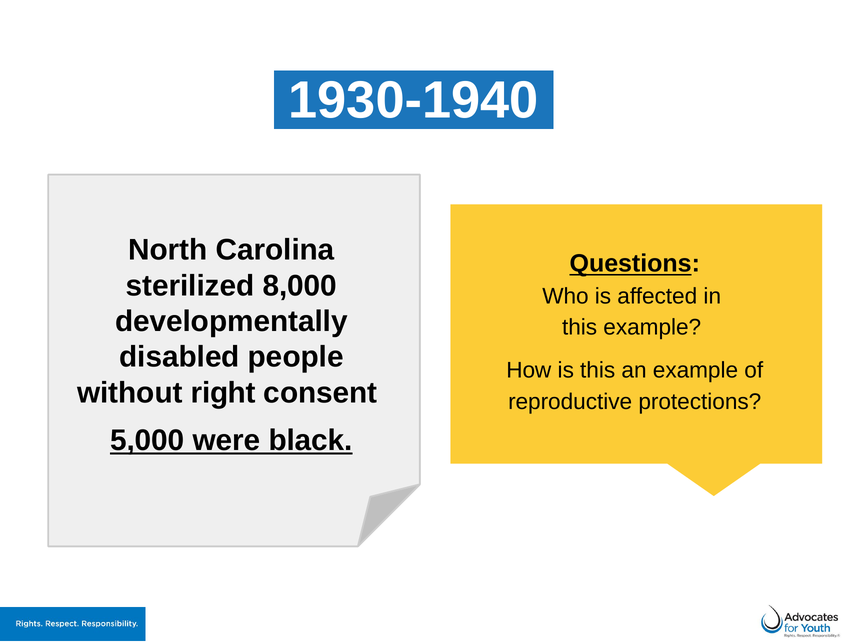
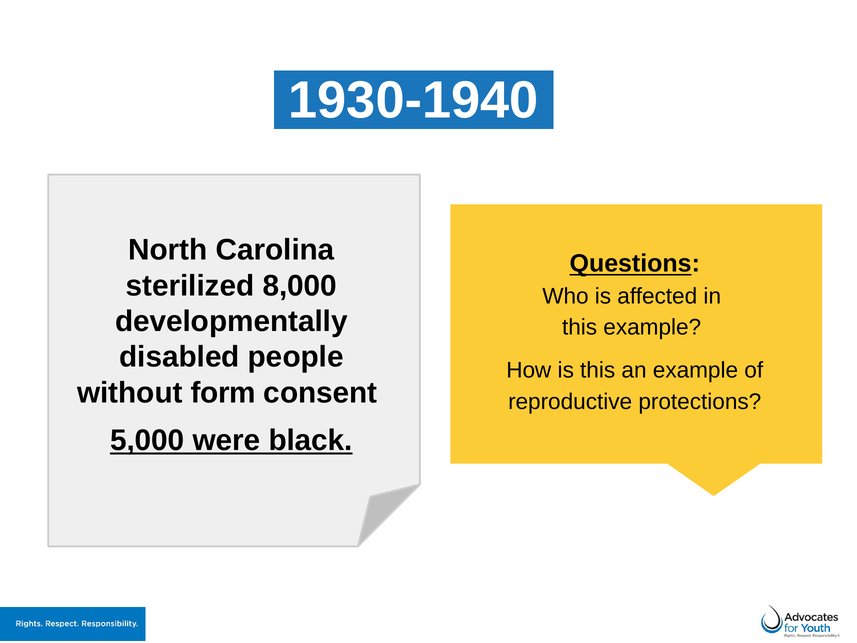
right: right -> form
